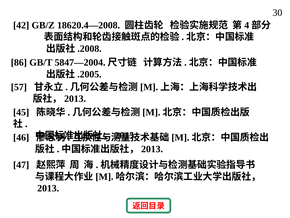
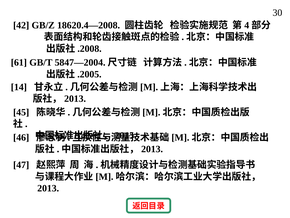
86: 86 -> 61
57: 57 -> 14
